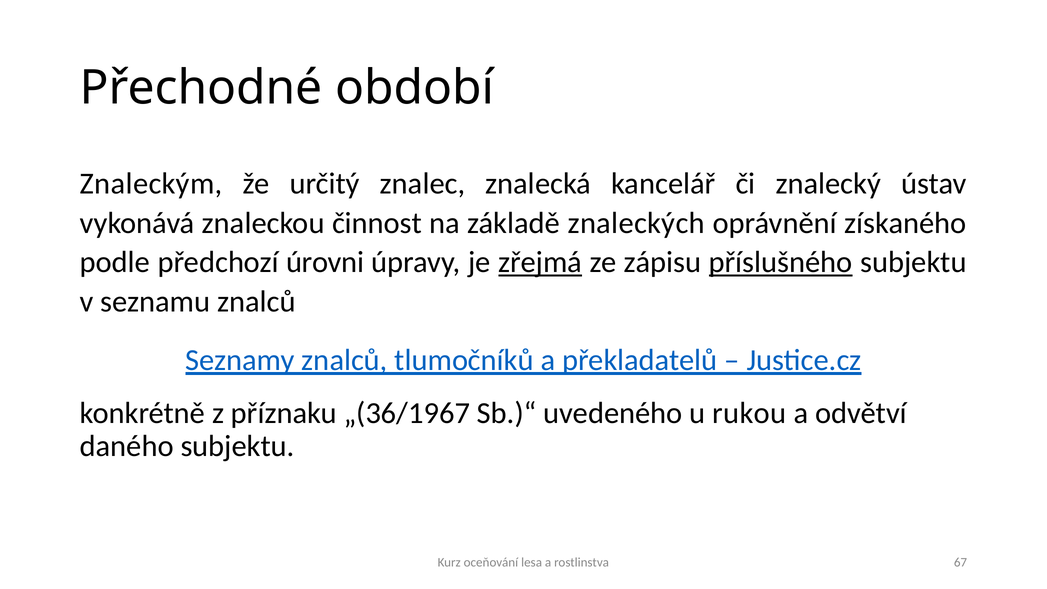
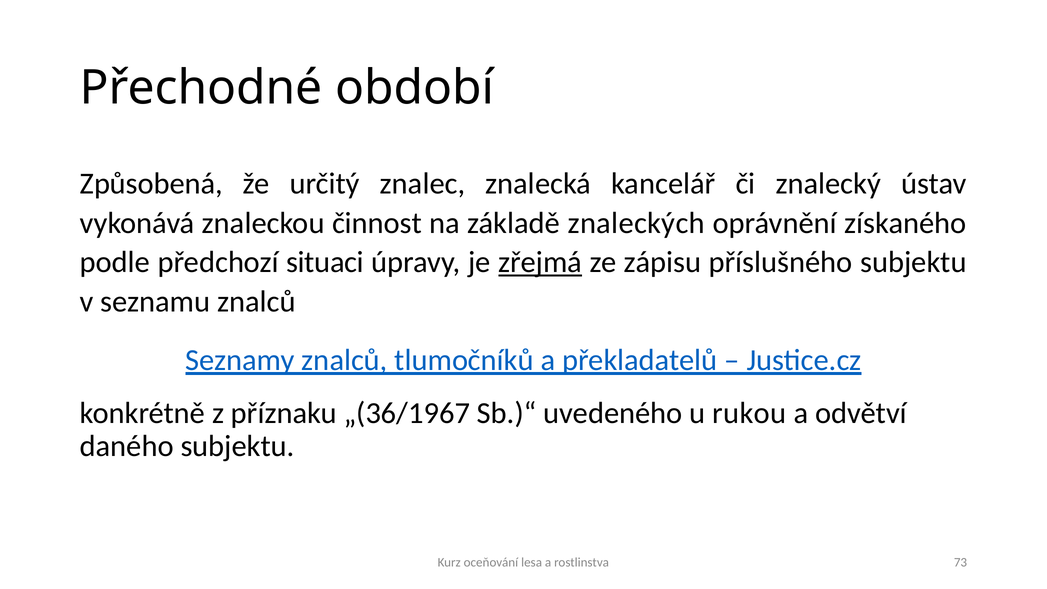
Znaleckým: Znaleckým -> Způsobená
úrovni: úrovni -> situaci
příslušného underline: present -> none
67: 67 -> 73
